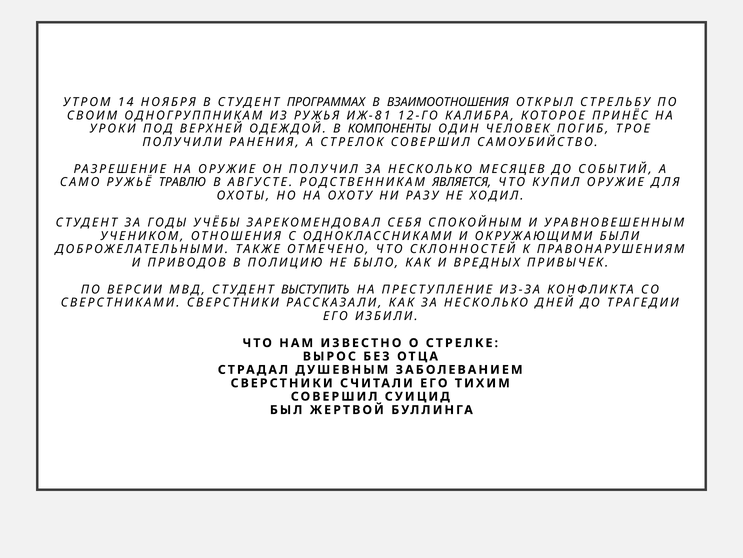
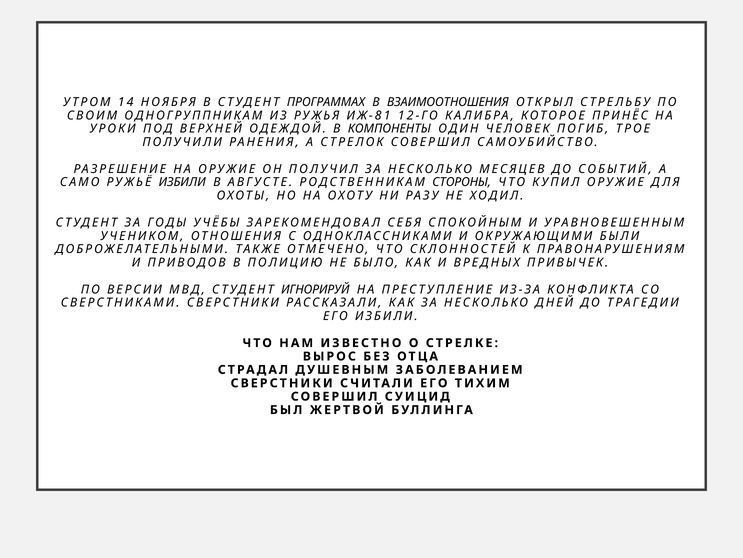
РУЖЬЁ ТРАВЛЮ: ТРАВЛЮ -> ИЗБИЛИ
ЯВЛЯЕТСЯ: ЯВЛЯЕТСЯ -> СТОРОНЫ
ВЫСТУПИТЬ: ВЫСТУПИТЬ -> ИГНОРИРУЙ
